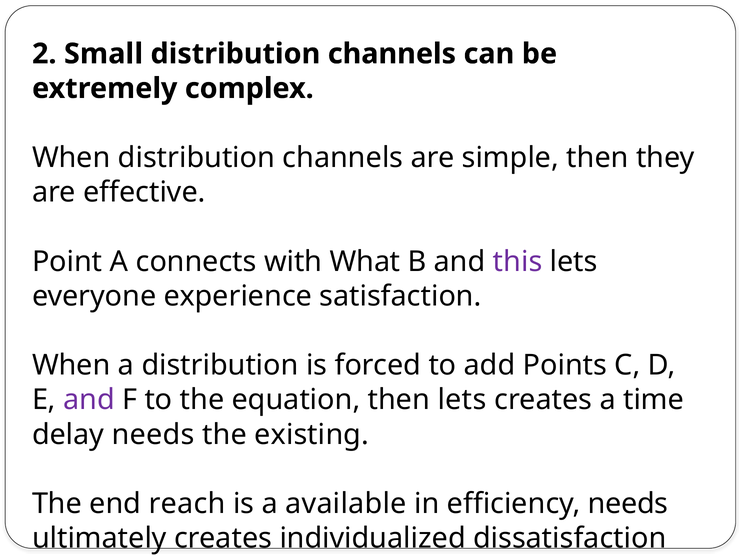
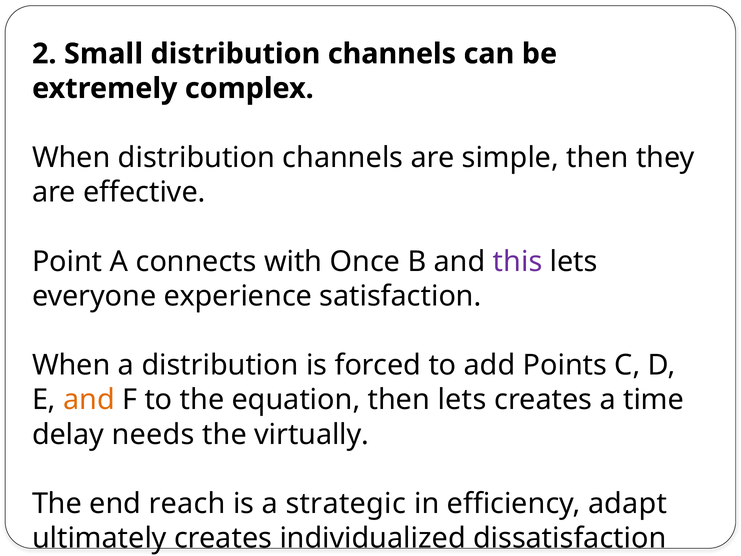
What: What -> Once
and at (89, 400) colour: purple -> orange
existing: existing -> virtually
available: available -> strategic
efficiency needs: needs -> adapt
